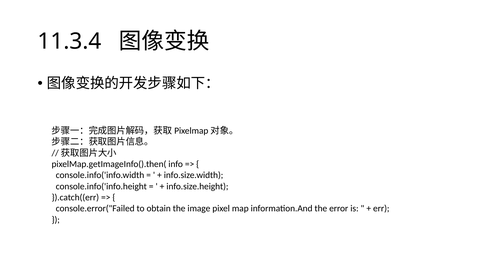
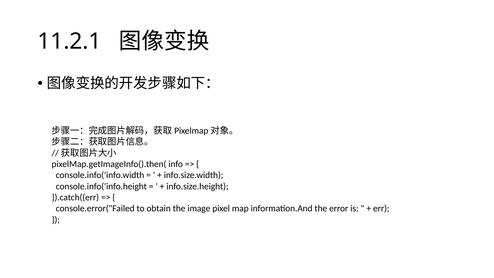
11.3.4: 11.3.4 -> 11.2.1
